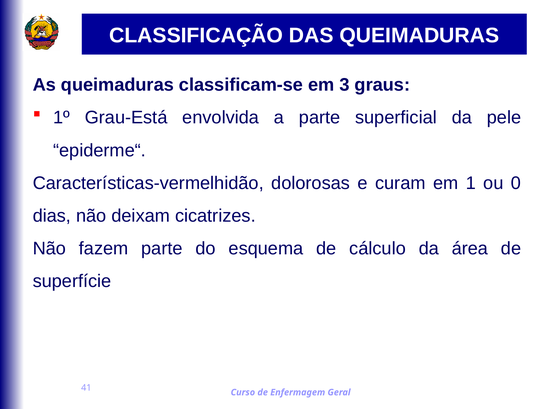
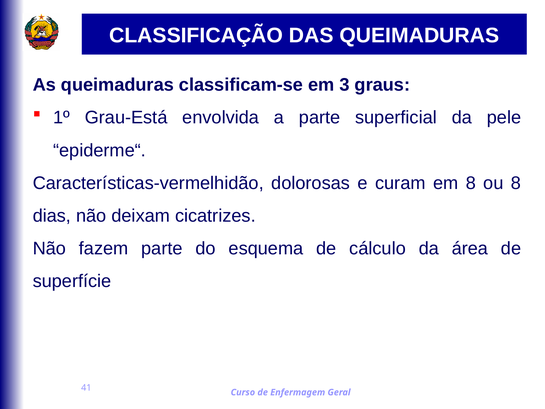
em 1: 1 -> 8
ou 0: 0 -> 8
